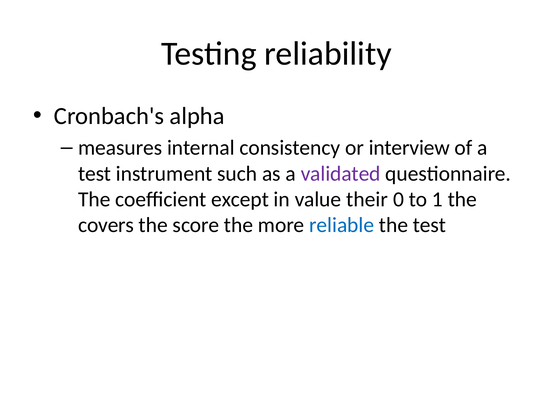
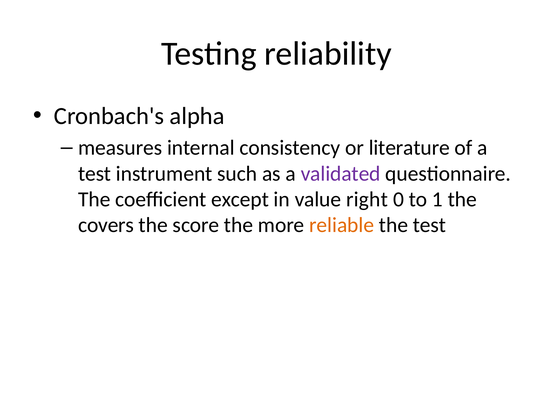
interview: interview -> literature
their: their -> right
reliable colour: blue -> orange
